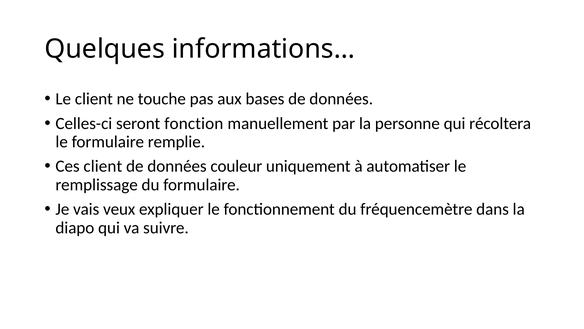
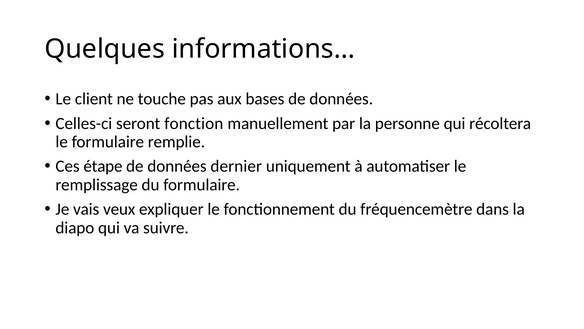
Ces client: client -> étape
couleur: couleur -> dernier
